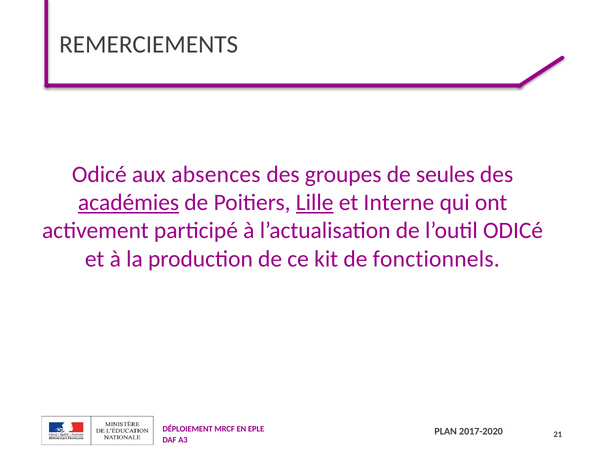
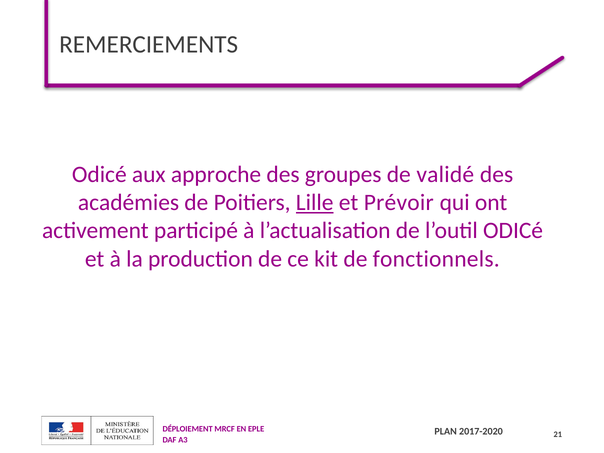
absences: absences -> approche
seules: seules -> validé
académies underline: present -> none
Interne: Interne -> Prévoir
